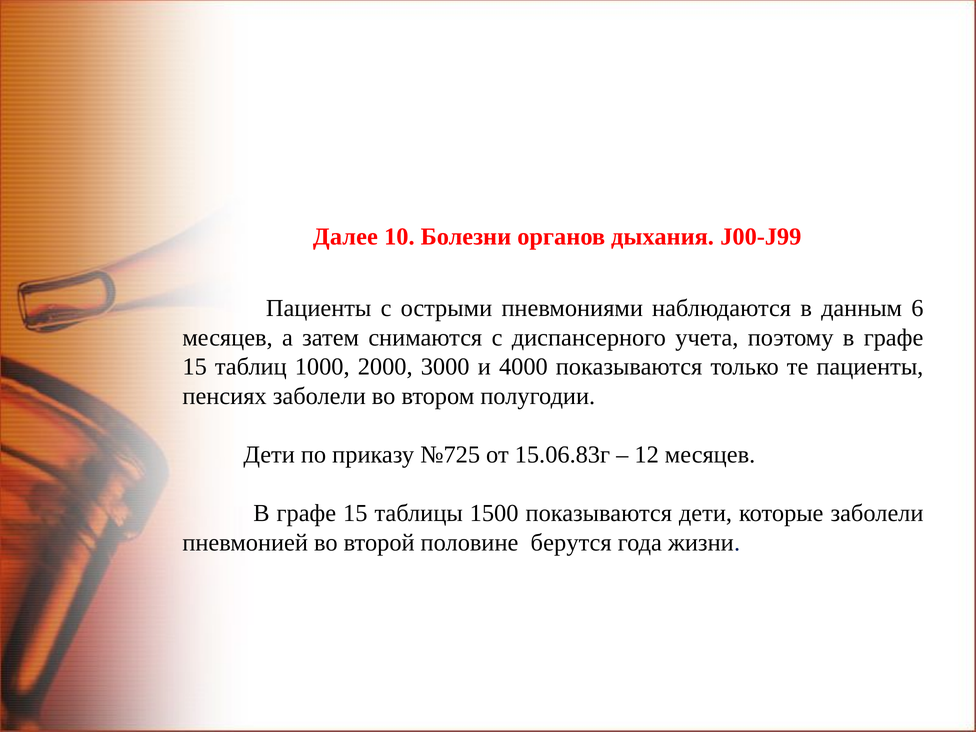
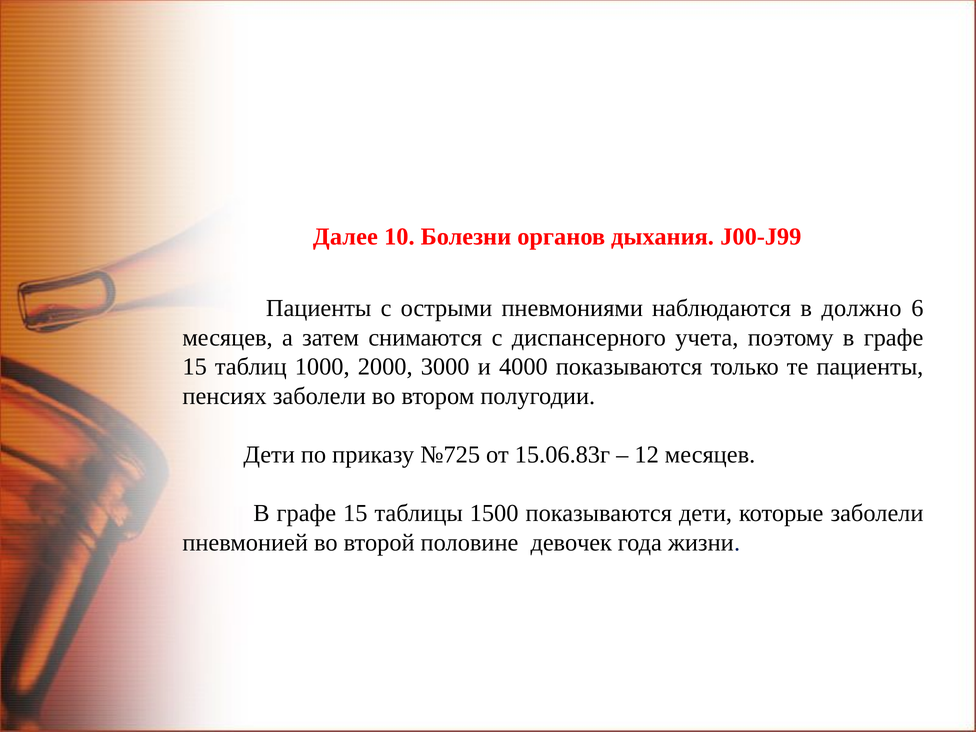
данным: данным -> должно
берутся: берутся -> девочек
